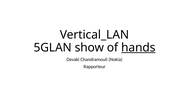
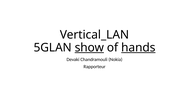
show underline: none -> present
